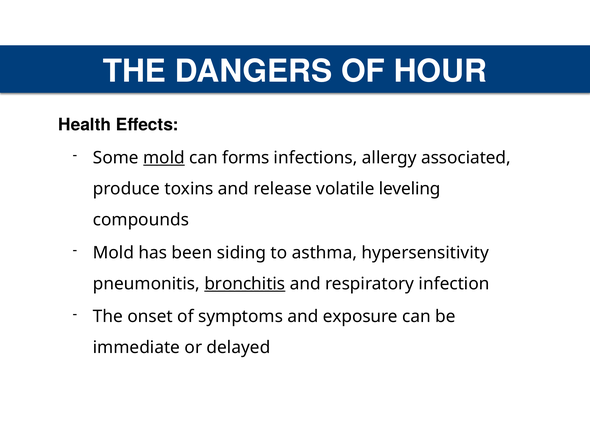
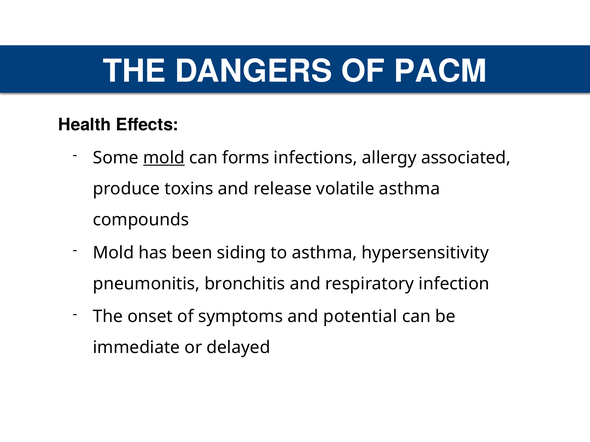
HOUR: HOUR -> PACM
volatile leveling: leveling -> asthma
bronchitis underline: present -> none
exposure: exposure -> potential
